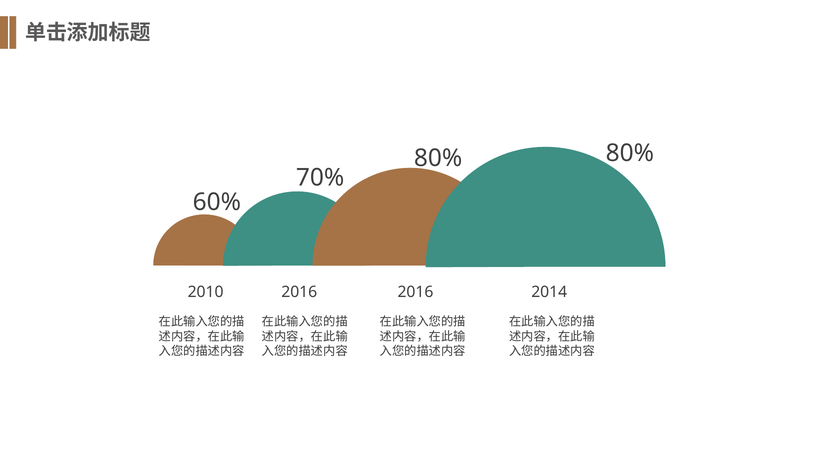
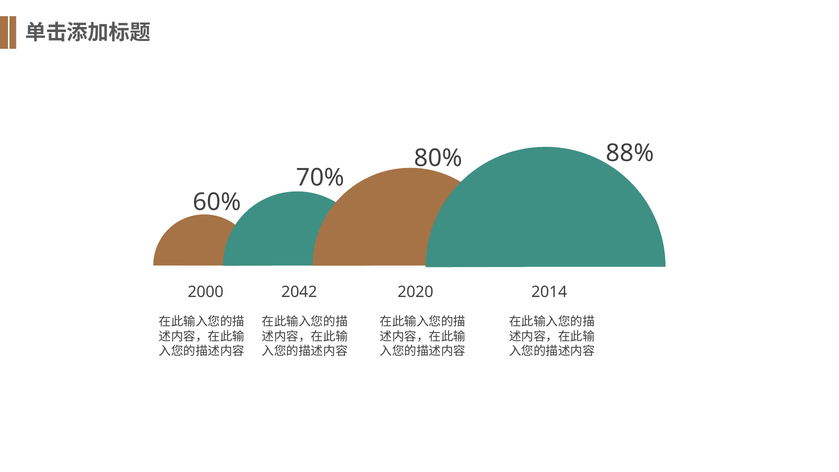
80% at (630, 153): 80% -> 88%
2010: 2010 -> 2000
2016 at (299, 292): 2016 -> 2042
2016 at (415, 292): 2016 -> 2020
